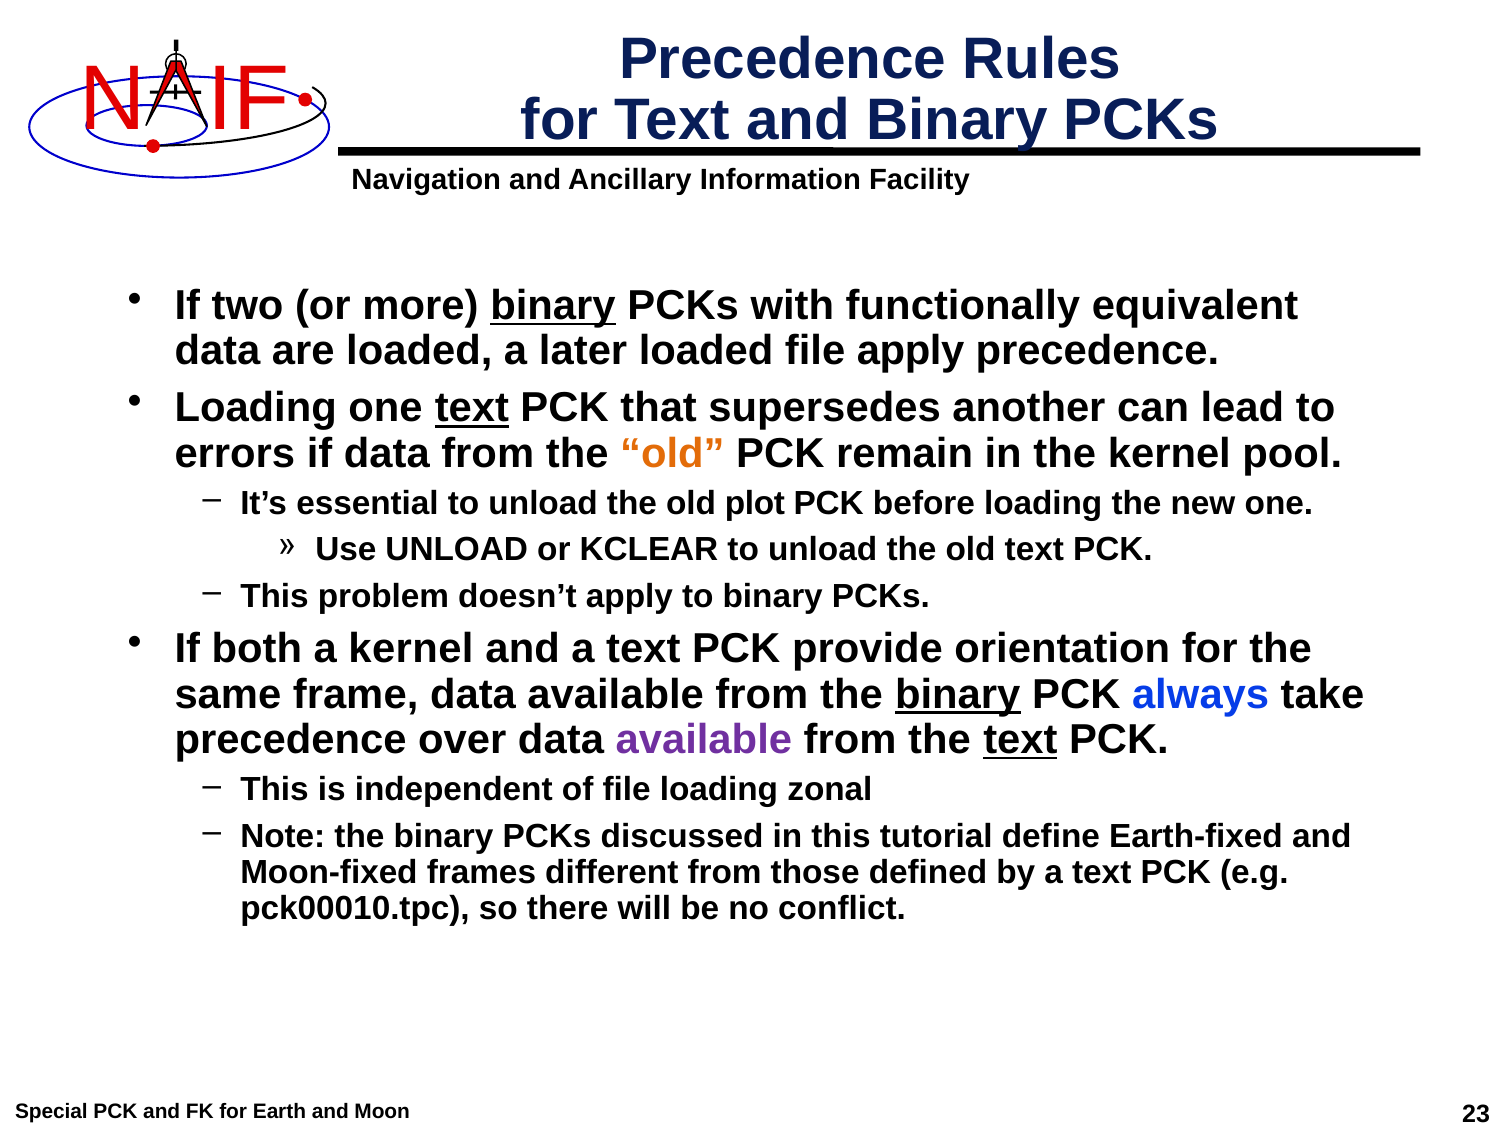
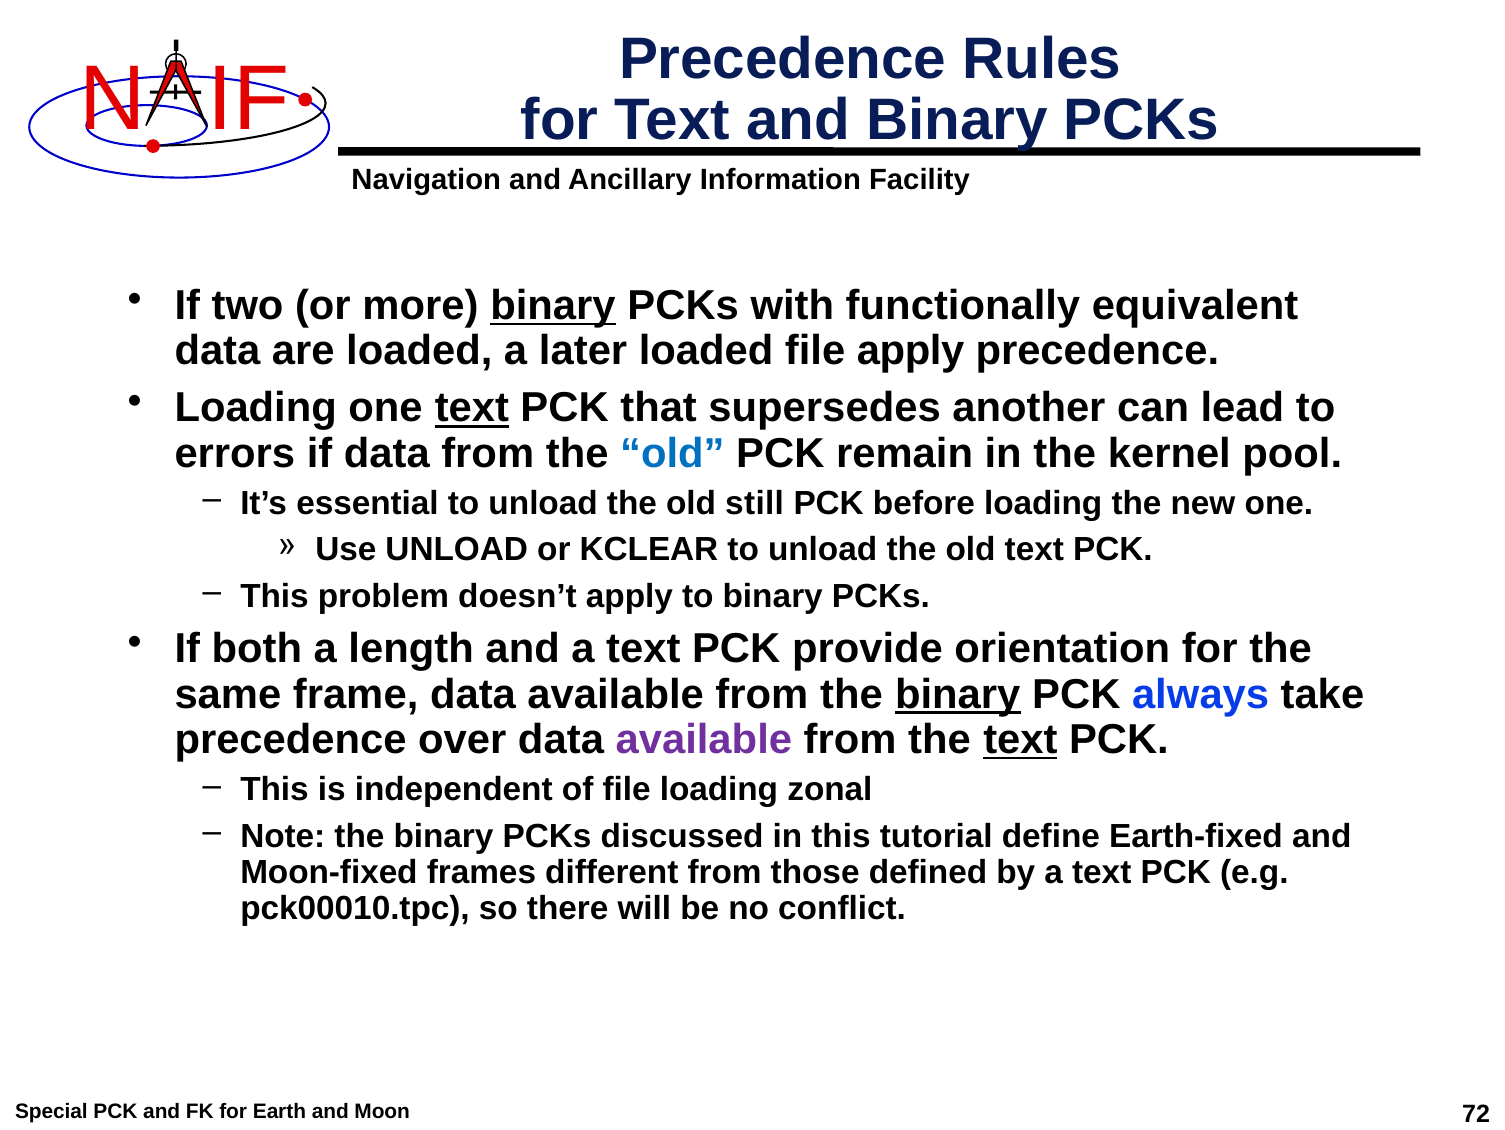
old at (672, 453) colour: orange -> blue
plot: plot -> still
a kernel: kernel -> length
23: 23 -> 72
